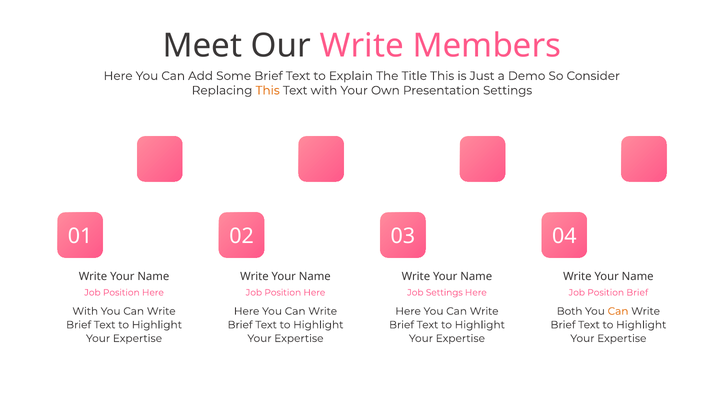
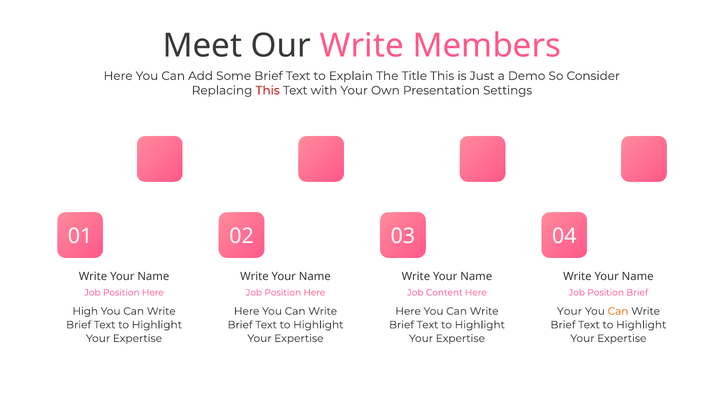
This at (268, 90) colour: orange -> red
Job Settings: Settings -> Content
With at (85, 311): With -> High
Both at (570, 311): Both -> Your
